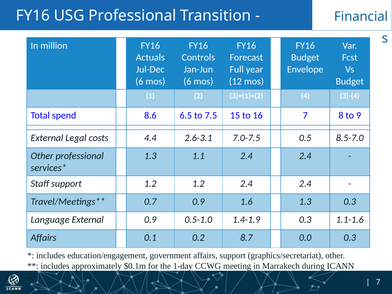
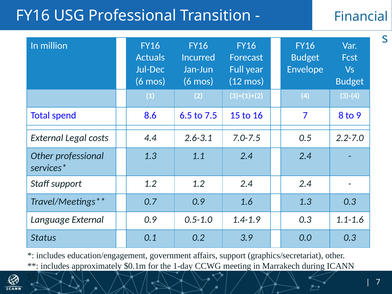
Controls: Controls -> Incurred
8.5-7.0: 8.5-7.0 -> 2.2-7.0
Affairs at (44, 238): Affairs -> Status
8.7: 8.7 -> 3.9
